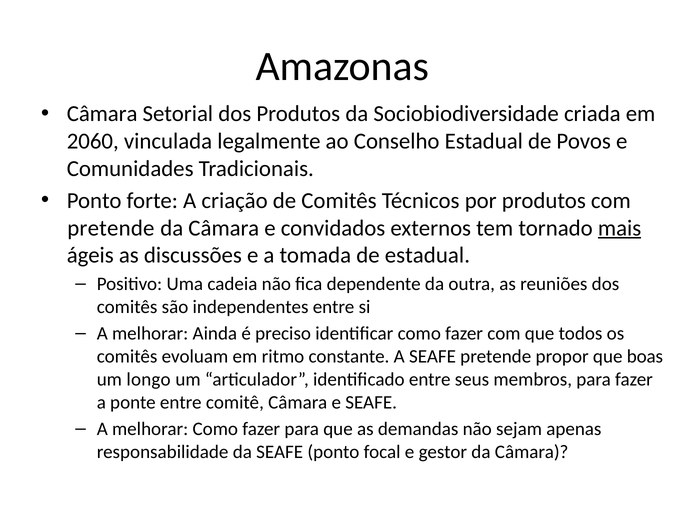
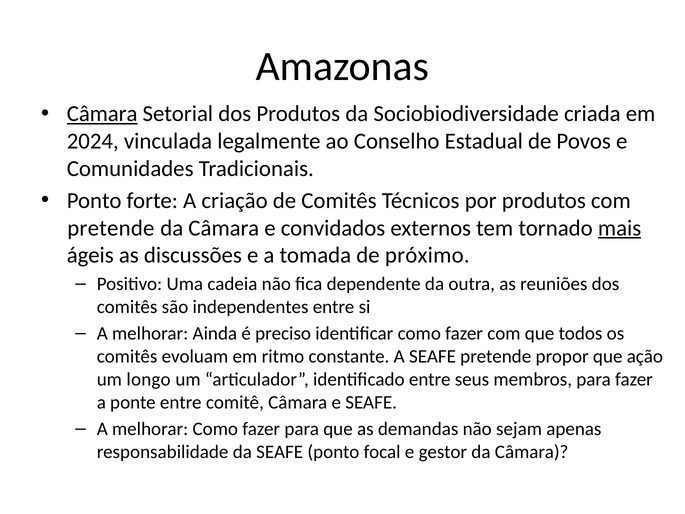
Câmara at (102, 114) underline: none -> present
2060: 2060 -> 2024
de estadual: estadual -> próximo
boas: boas -> ação
